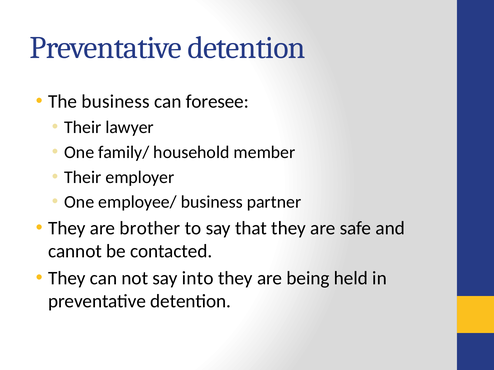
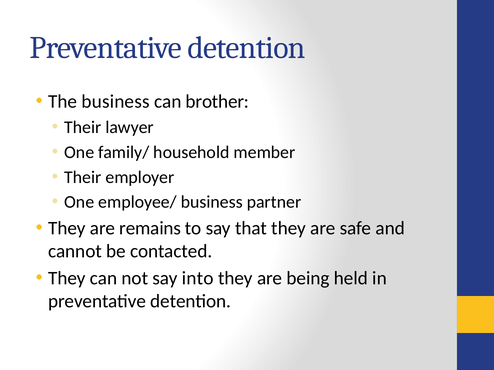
foresee: foresee -> brother
brother: brother -> remains
